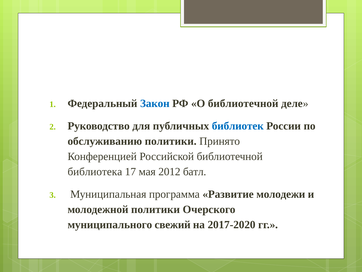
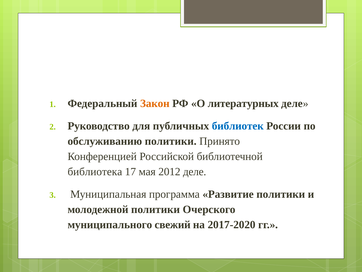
Закон colour: blue -> orange
О библиотечной: библиотечной -> литературных
2012 батл: батл -> деле
Развитие молодежи: молодежи -> политики
